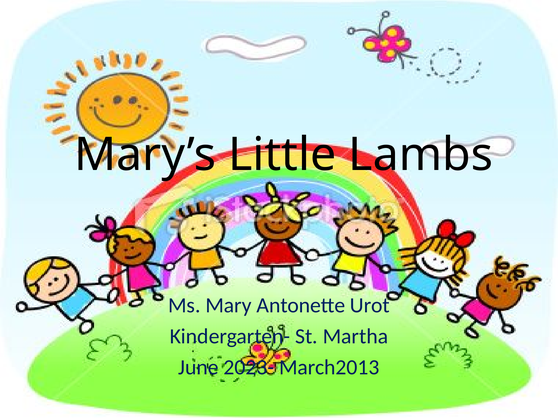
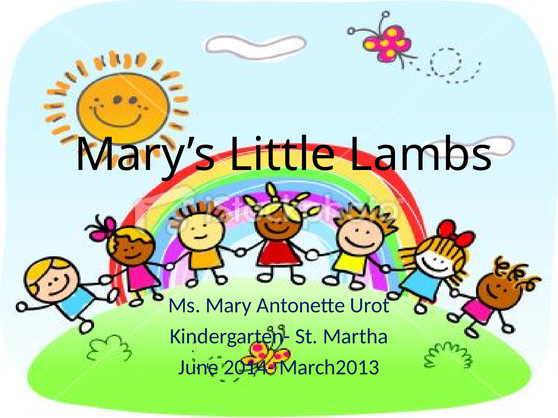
2023-: 2023- -> 2014-
